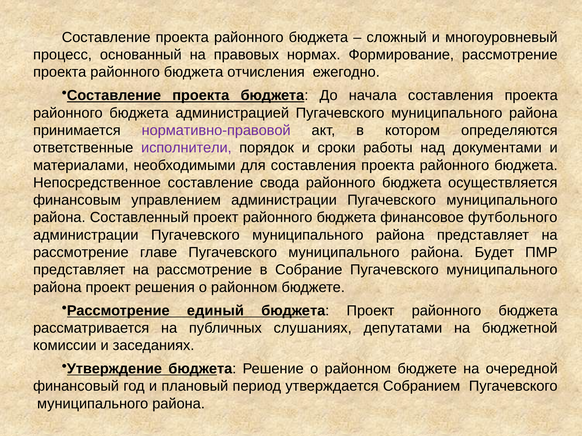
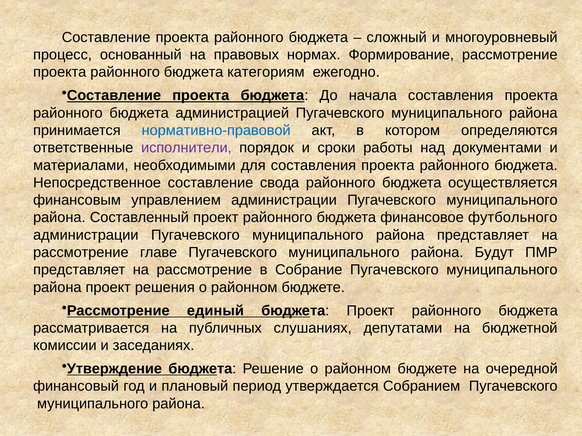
отчисления: отчисления -> категориям
нормативно-правовой colour: purple -> blue
Будет: Будет -> Будут
